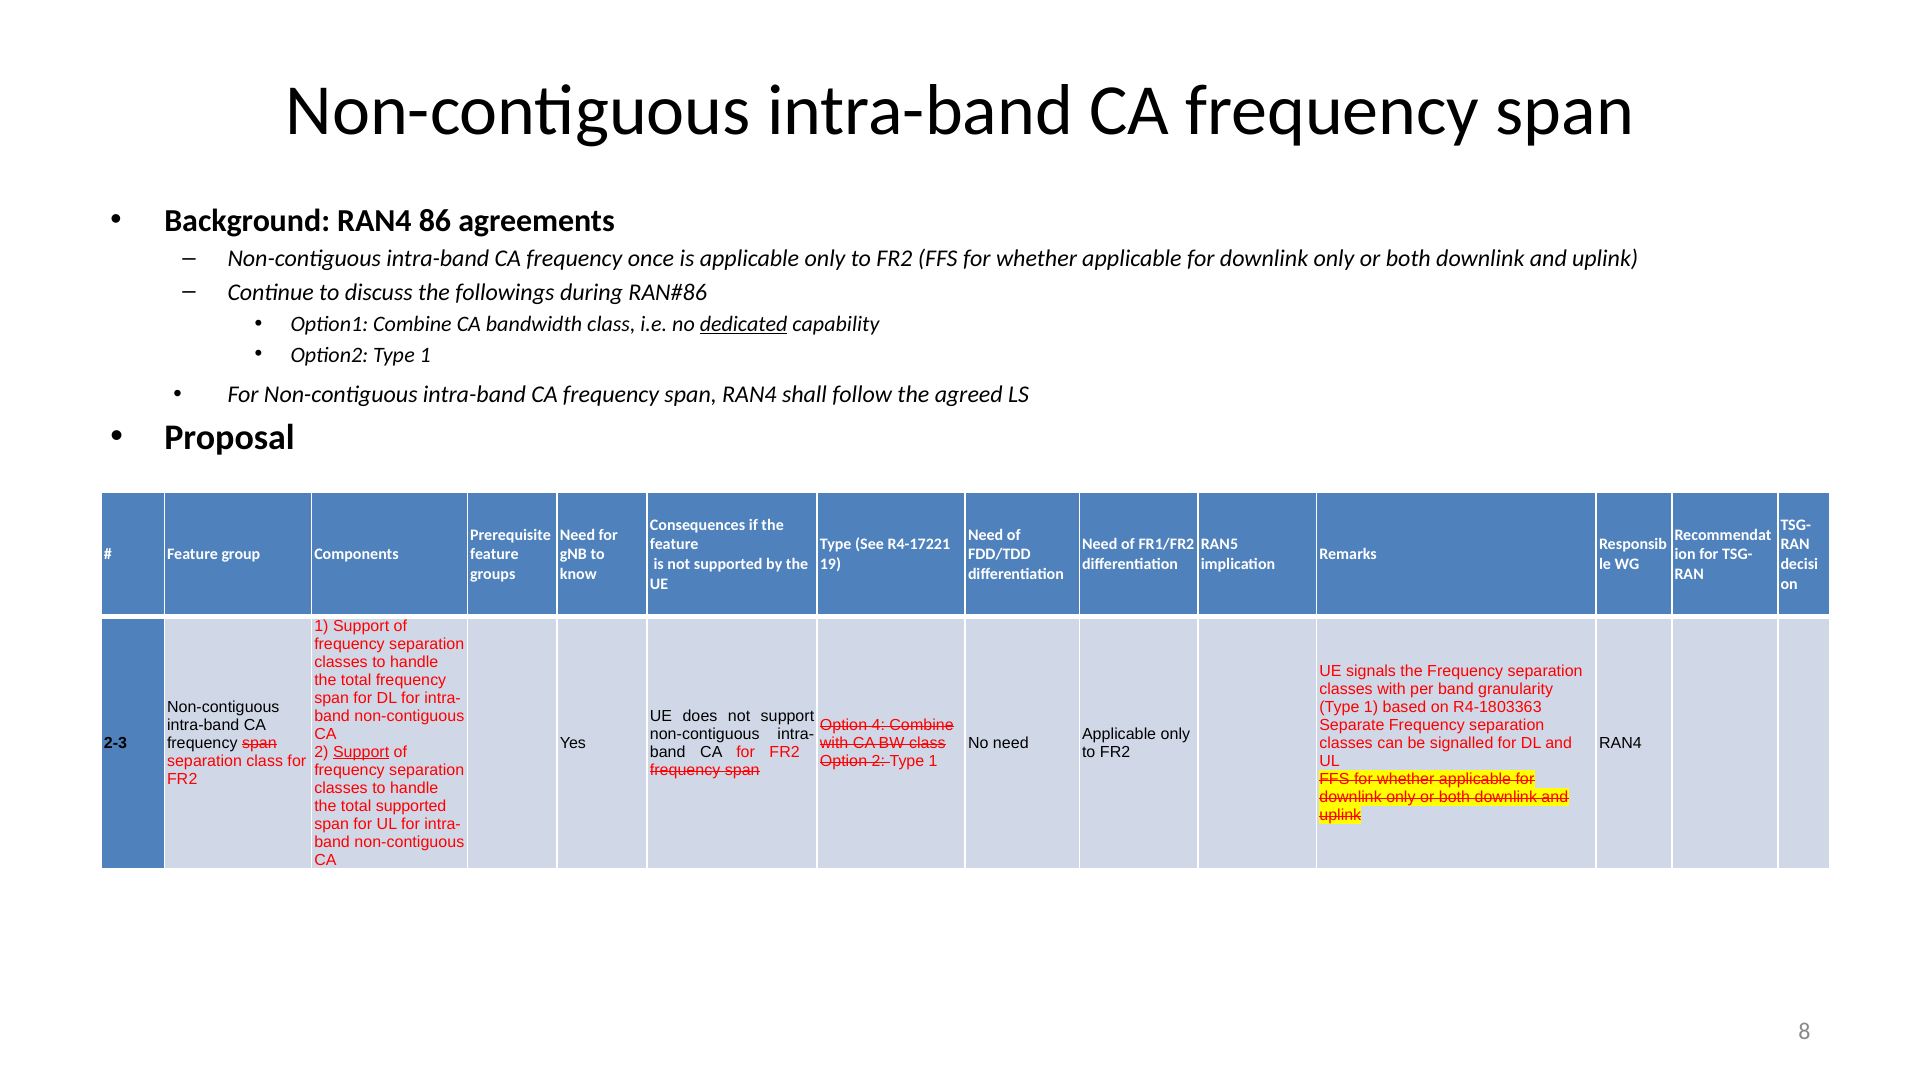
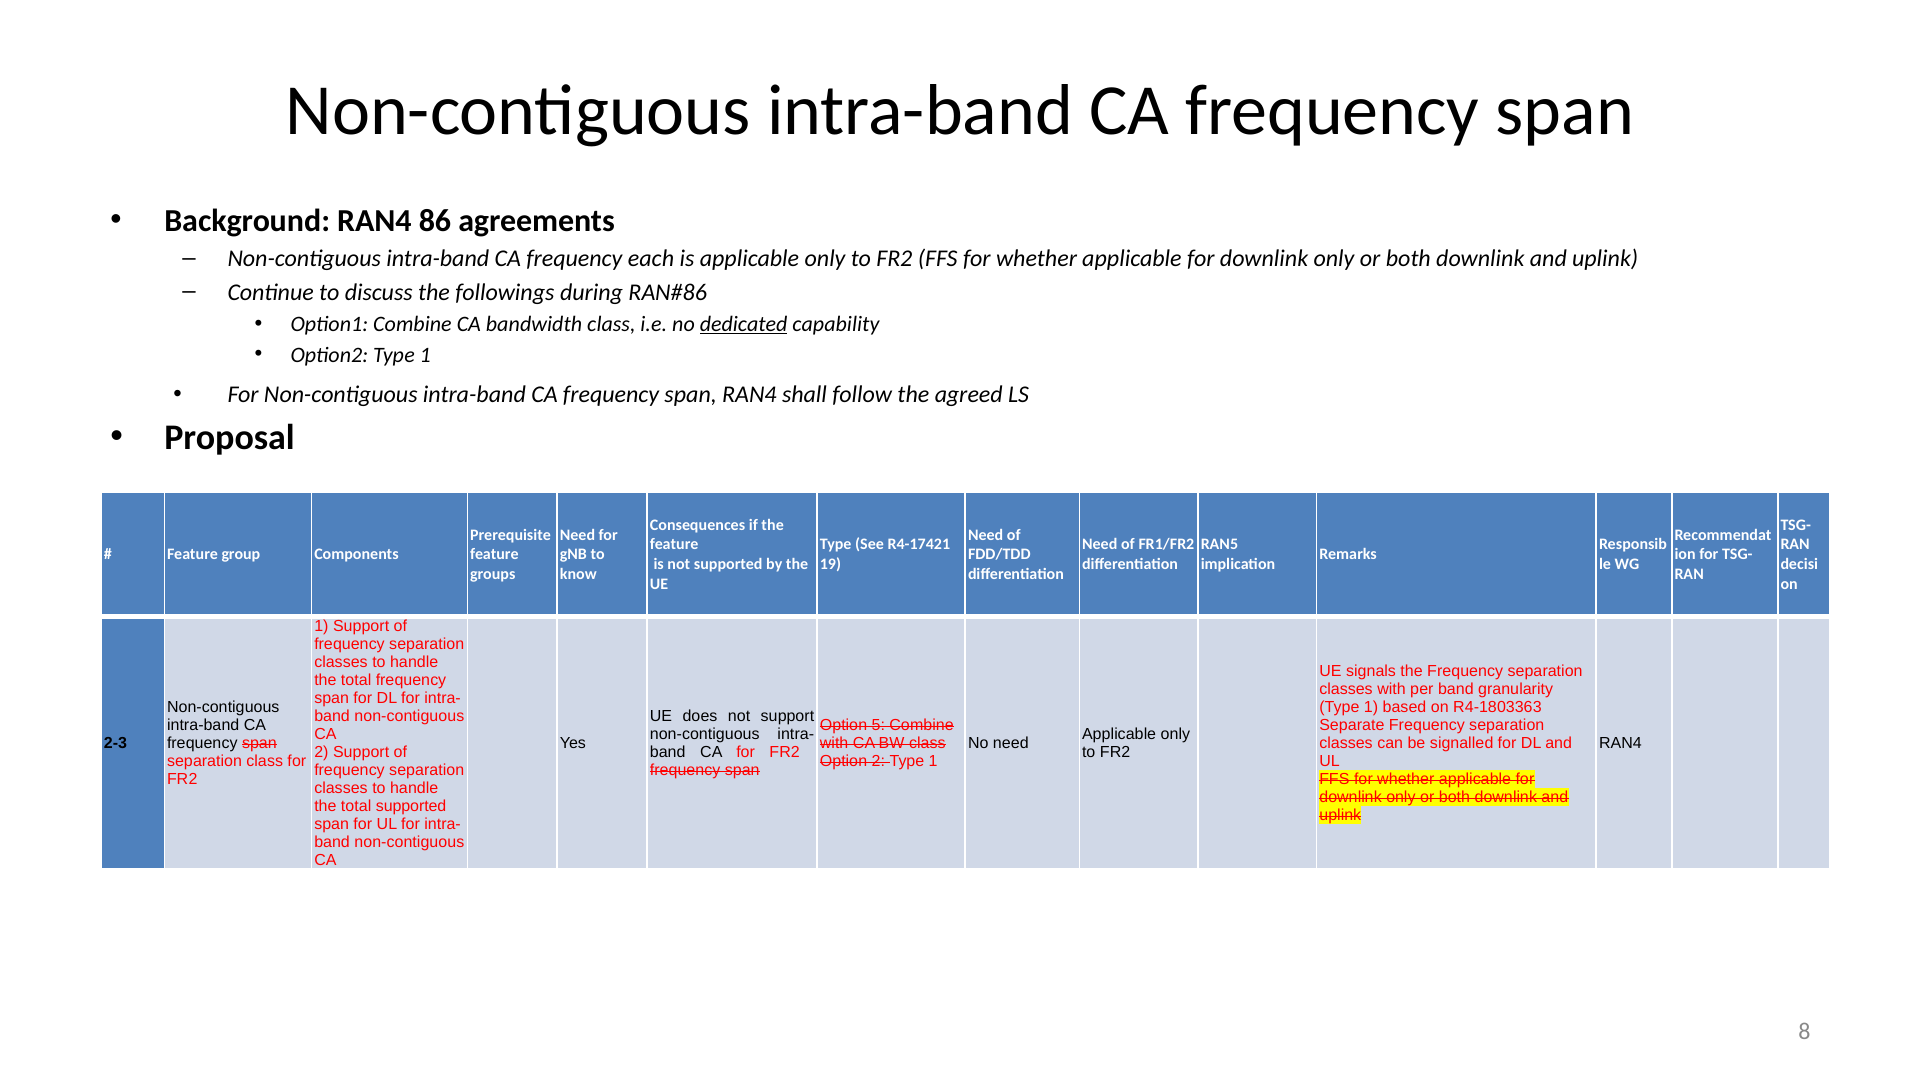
once: once -> each
R4-17221: R4-17221 -> R4-17421
4: 4 -> 5
Support at (361, 752) underline: present -> none
